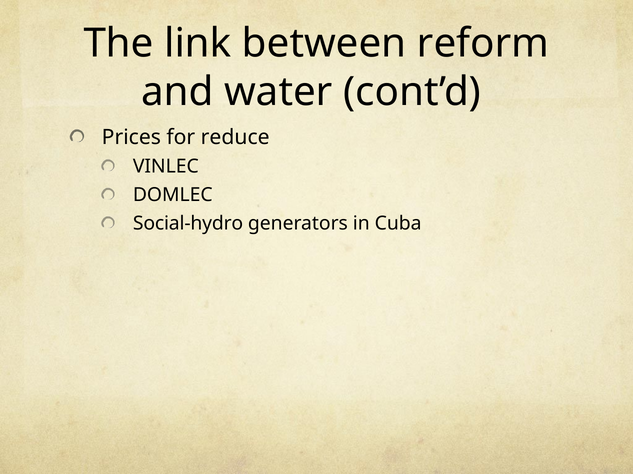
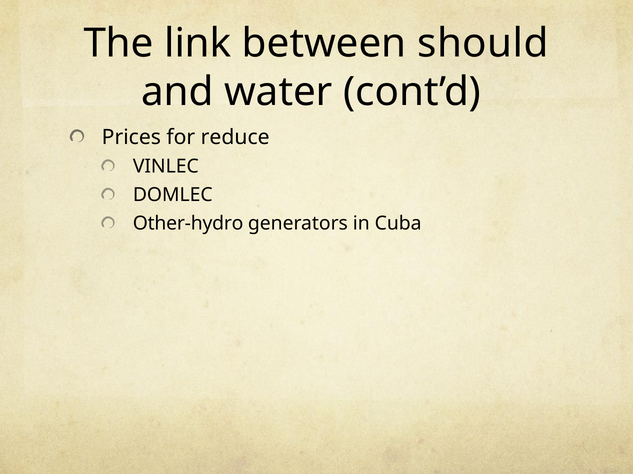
reform: reform -> should
Social-hydro: Social-hydro -> Other-hydro
